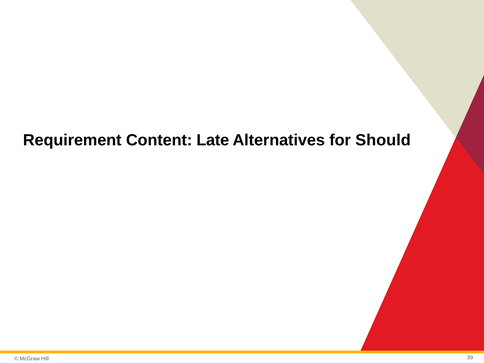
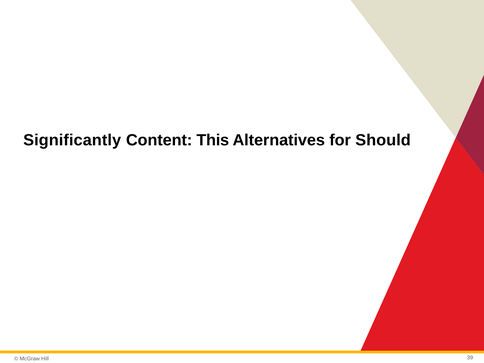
Requirement: Requirement -> Significantly
Late: Late -> This
